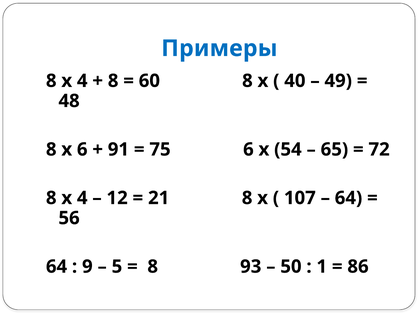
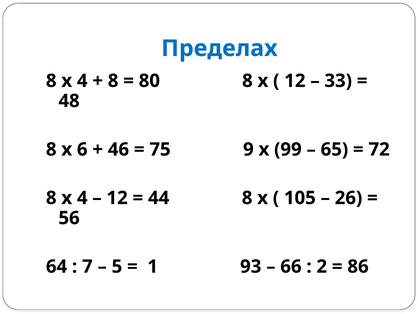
Примеры: Примеры -> Пределах
60: 60 -> 80
40 at (295, 81): 40 -> 12
49: 49 -> 33
91: 91 -> 46
75 6: 6 -> 9
54: 54 -> 99
21: 21 -> 44
107: 107 -> 105
64 at (349, 198): 64 -> 26
9: 9 -> 7
8 at (153, 266): 8 -> 1
50: 50 -> 66
1: 1 -> 2
